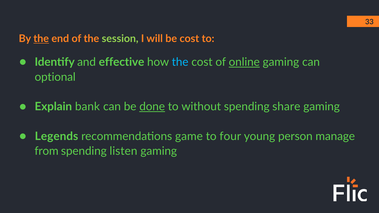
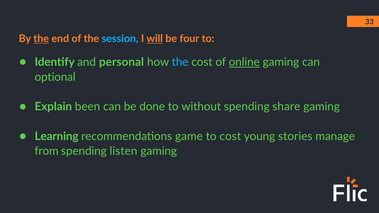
session colour: light green -> light blue
will underline: none -> present
be cost: cost -> four
effective: effective -> personal
bank: bank -> been
done underline: present -> none
Legends: Legends -> Learning
to four: four -> cost
person: person -> stories
